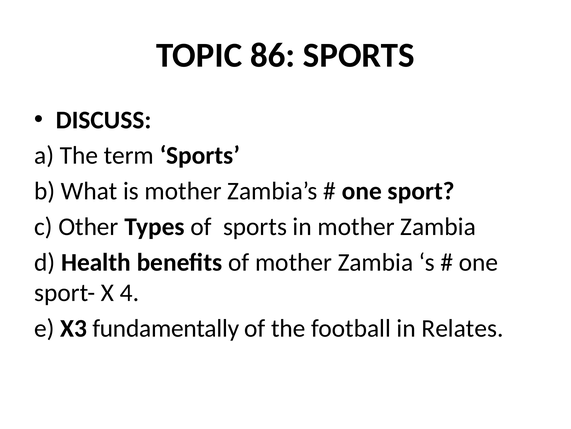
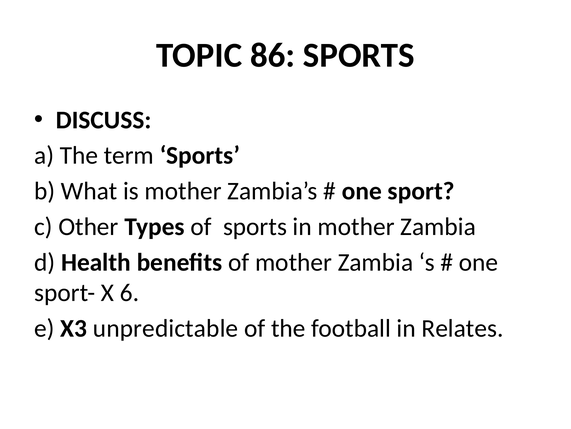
4: 4 -> 6
fundamentally: fundamentally -> unpredictable
